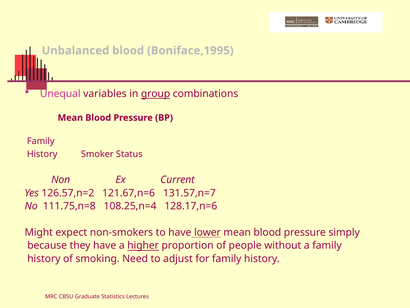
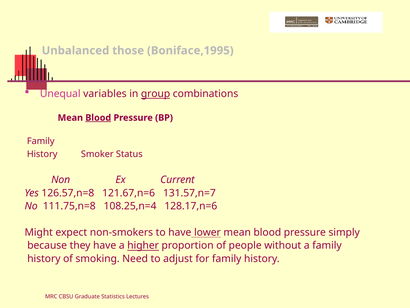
Unbalanced blood: blood -> those
Blood at (98, 118) underline: none -> present
126.57,n=2: 126.57,n=2 -> 126.57,n=8
